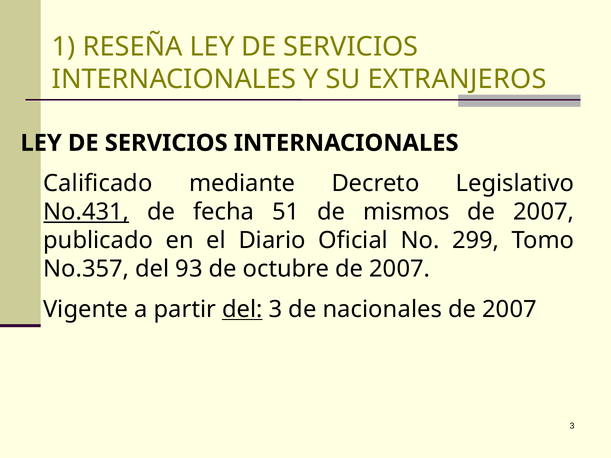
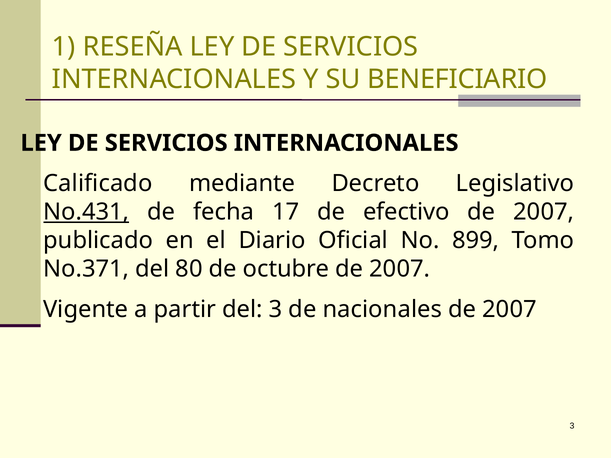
EXTRANJEROS: EXTRANJEROS -> BENEFICIARIO
51: 51 -> 17
mismos: mismos -> efectivo
299: 299 -> 899
No.357: No.357 -> No.371
93: 93 -> 80
del at (242, 309) underline: present -> none
